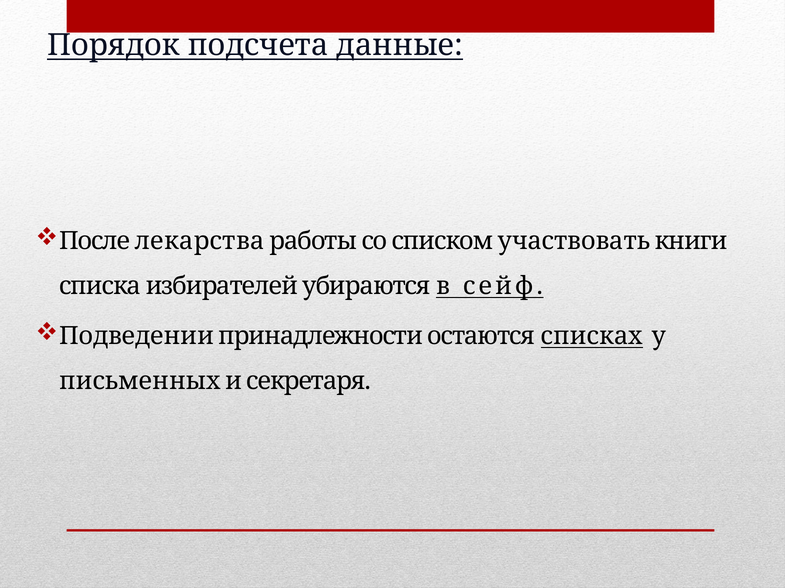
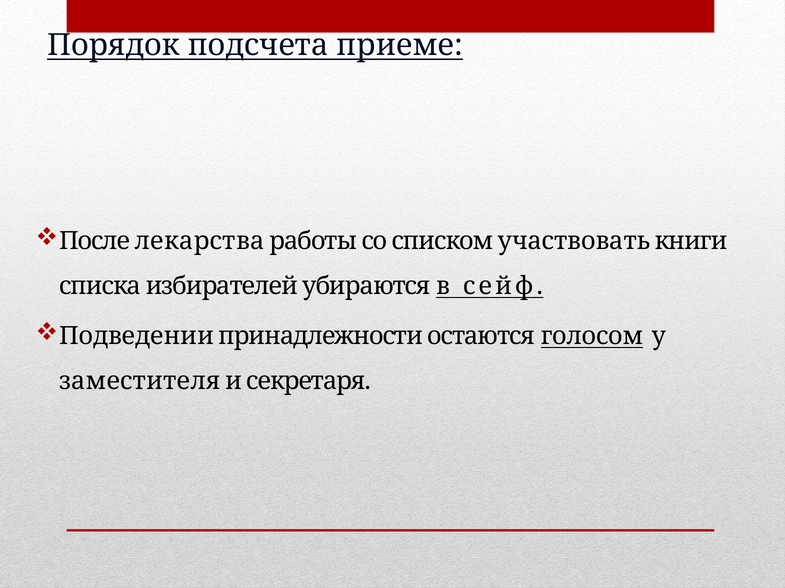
данные: данные -> приеме
списках: списках -> голосом
письменных: письменных -> заместителя
